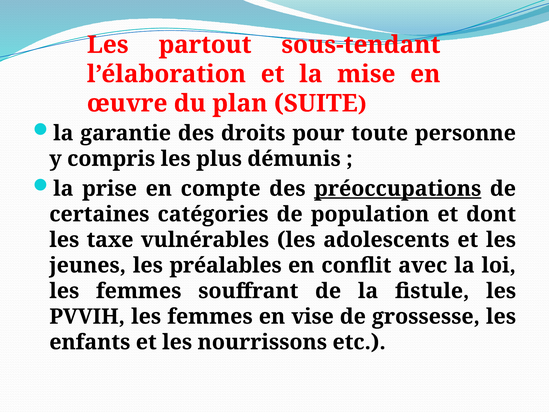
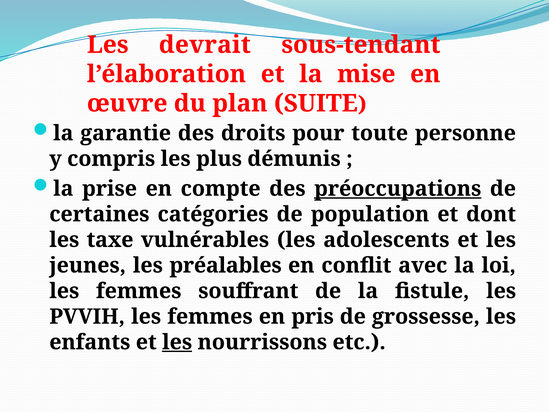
partout: partout -> devrait
vise: vise -> pris
les at (177, 342) underline: none -> present
